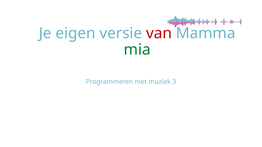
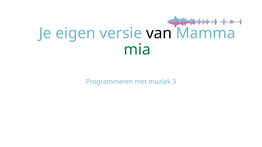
van colour: red -> black
